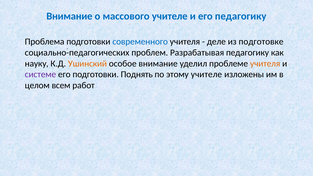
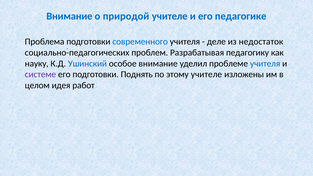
массового: массового -> природой
его педагогику: педагогику -> педагогике
подготовке: подготовке -> недостаток
Ушинский colour: orange -> blue
учителя at (265, 64) colour: orange -> blue
всем: всем -> идея
